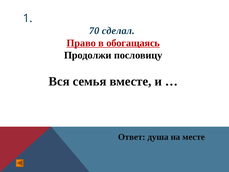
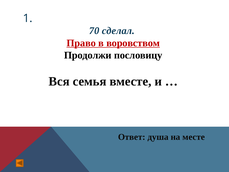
обогащаясь: обогащаясь -> воровством
